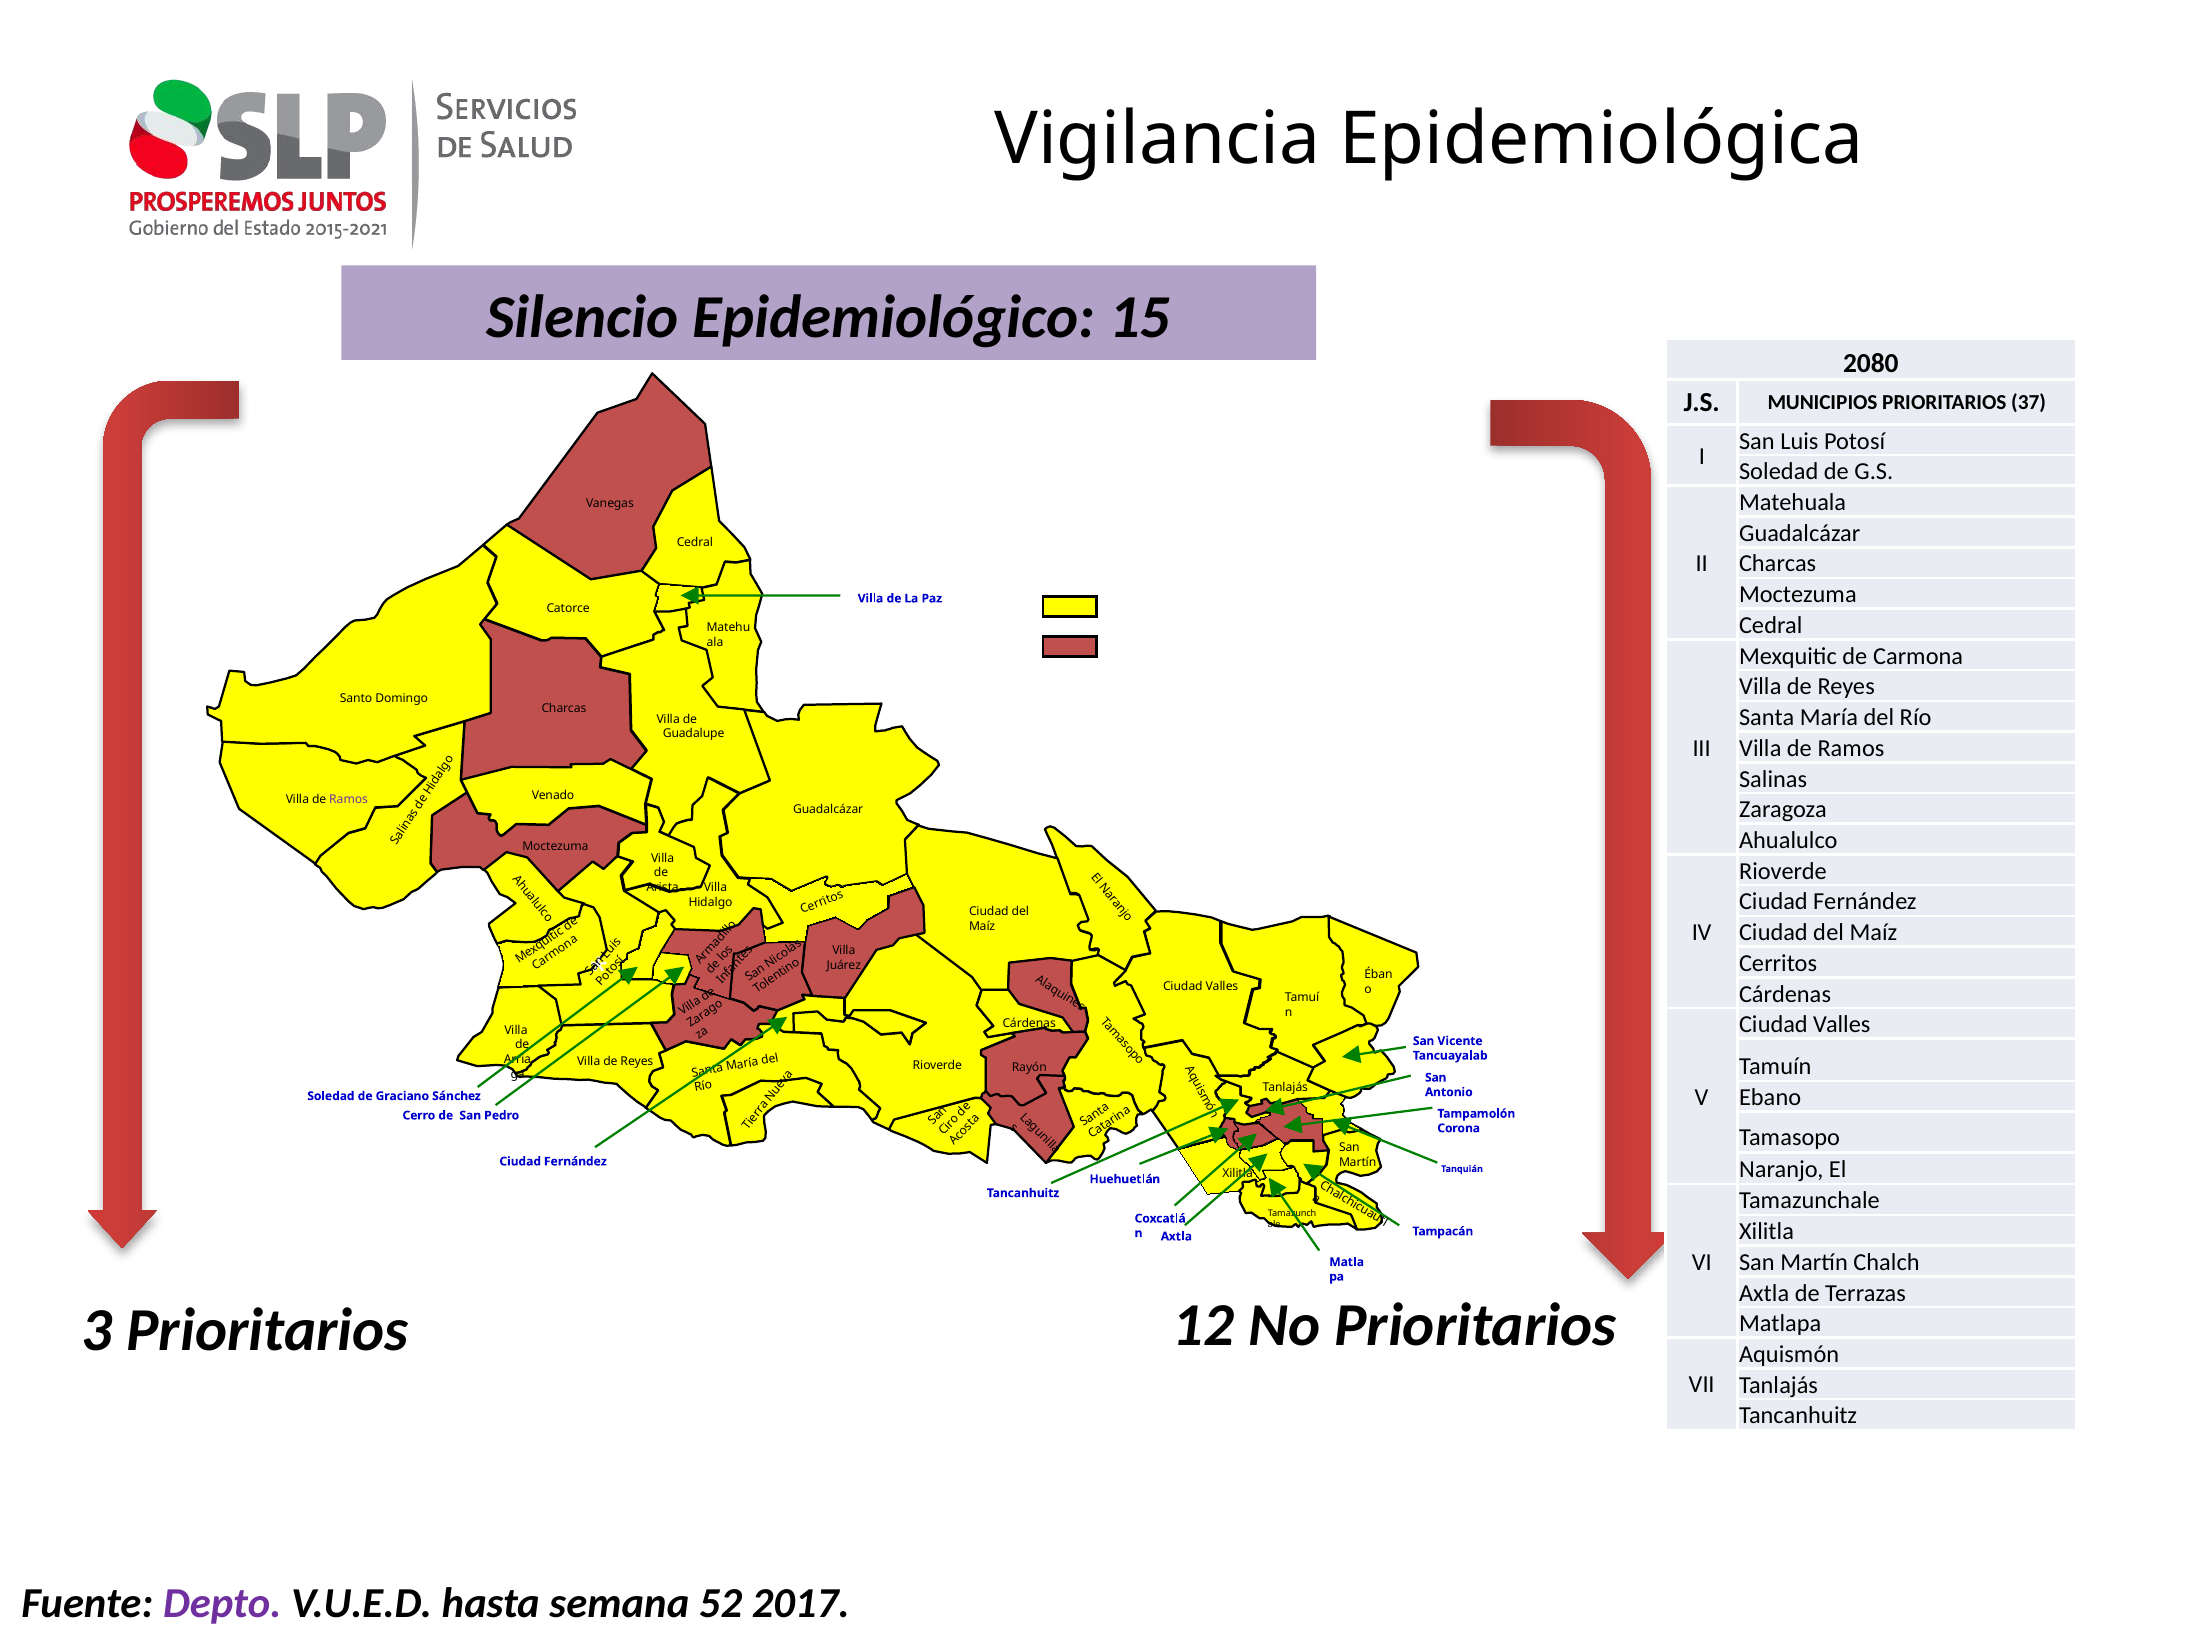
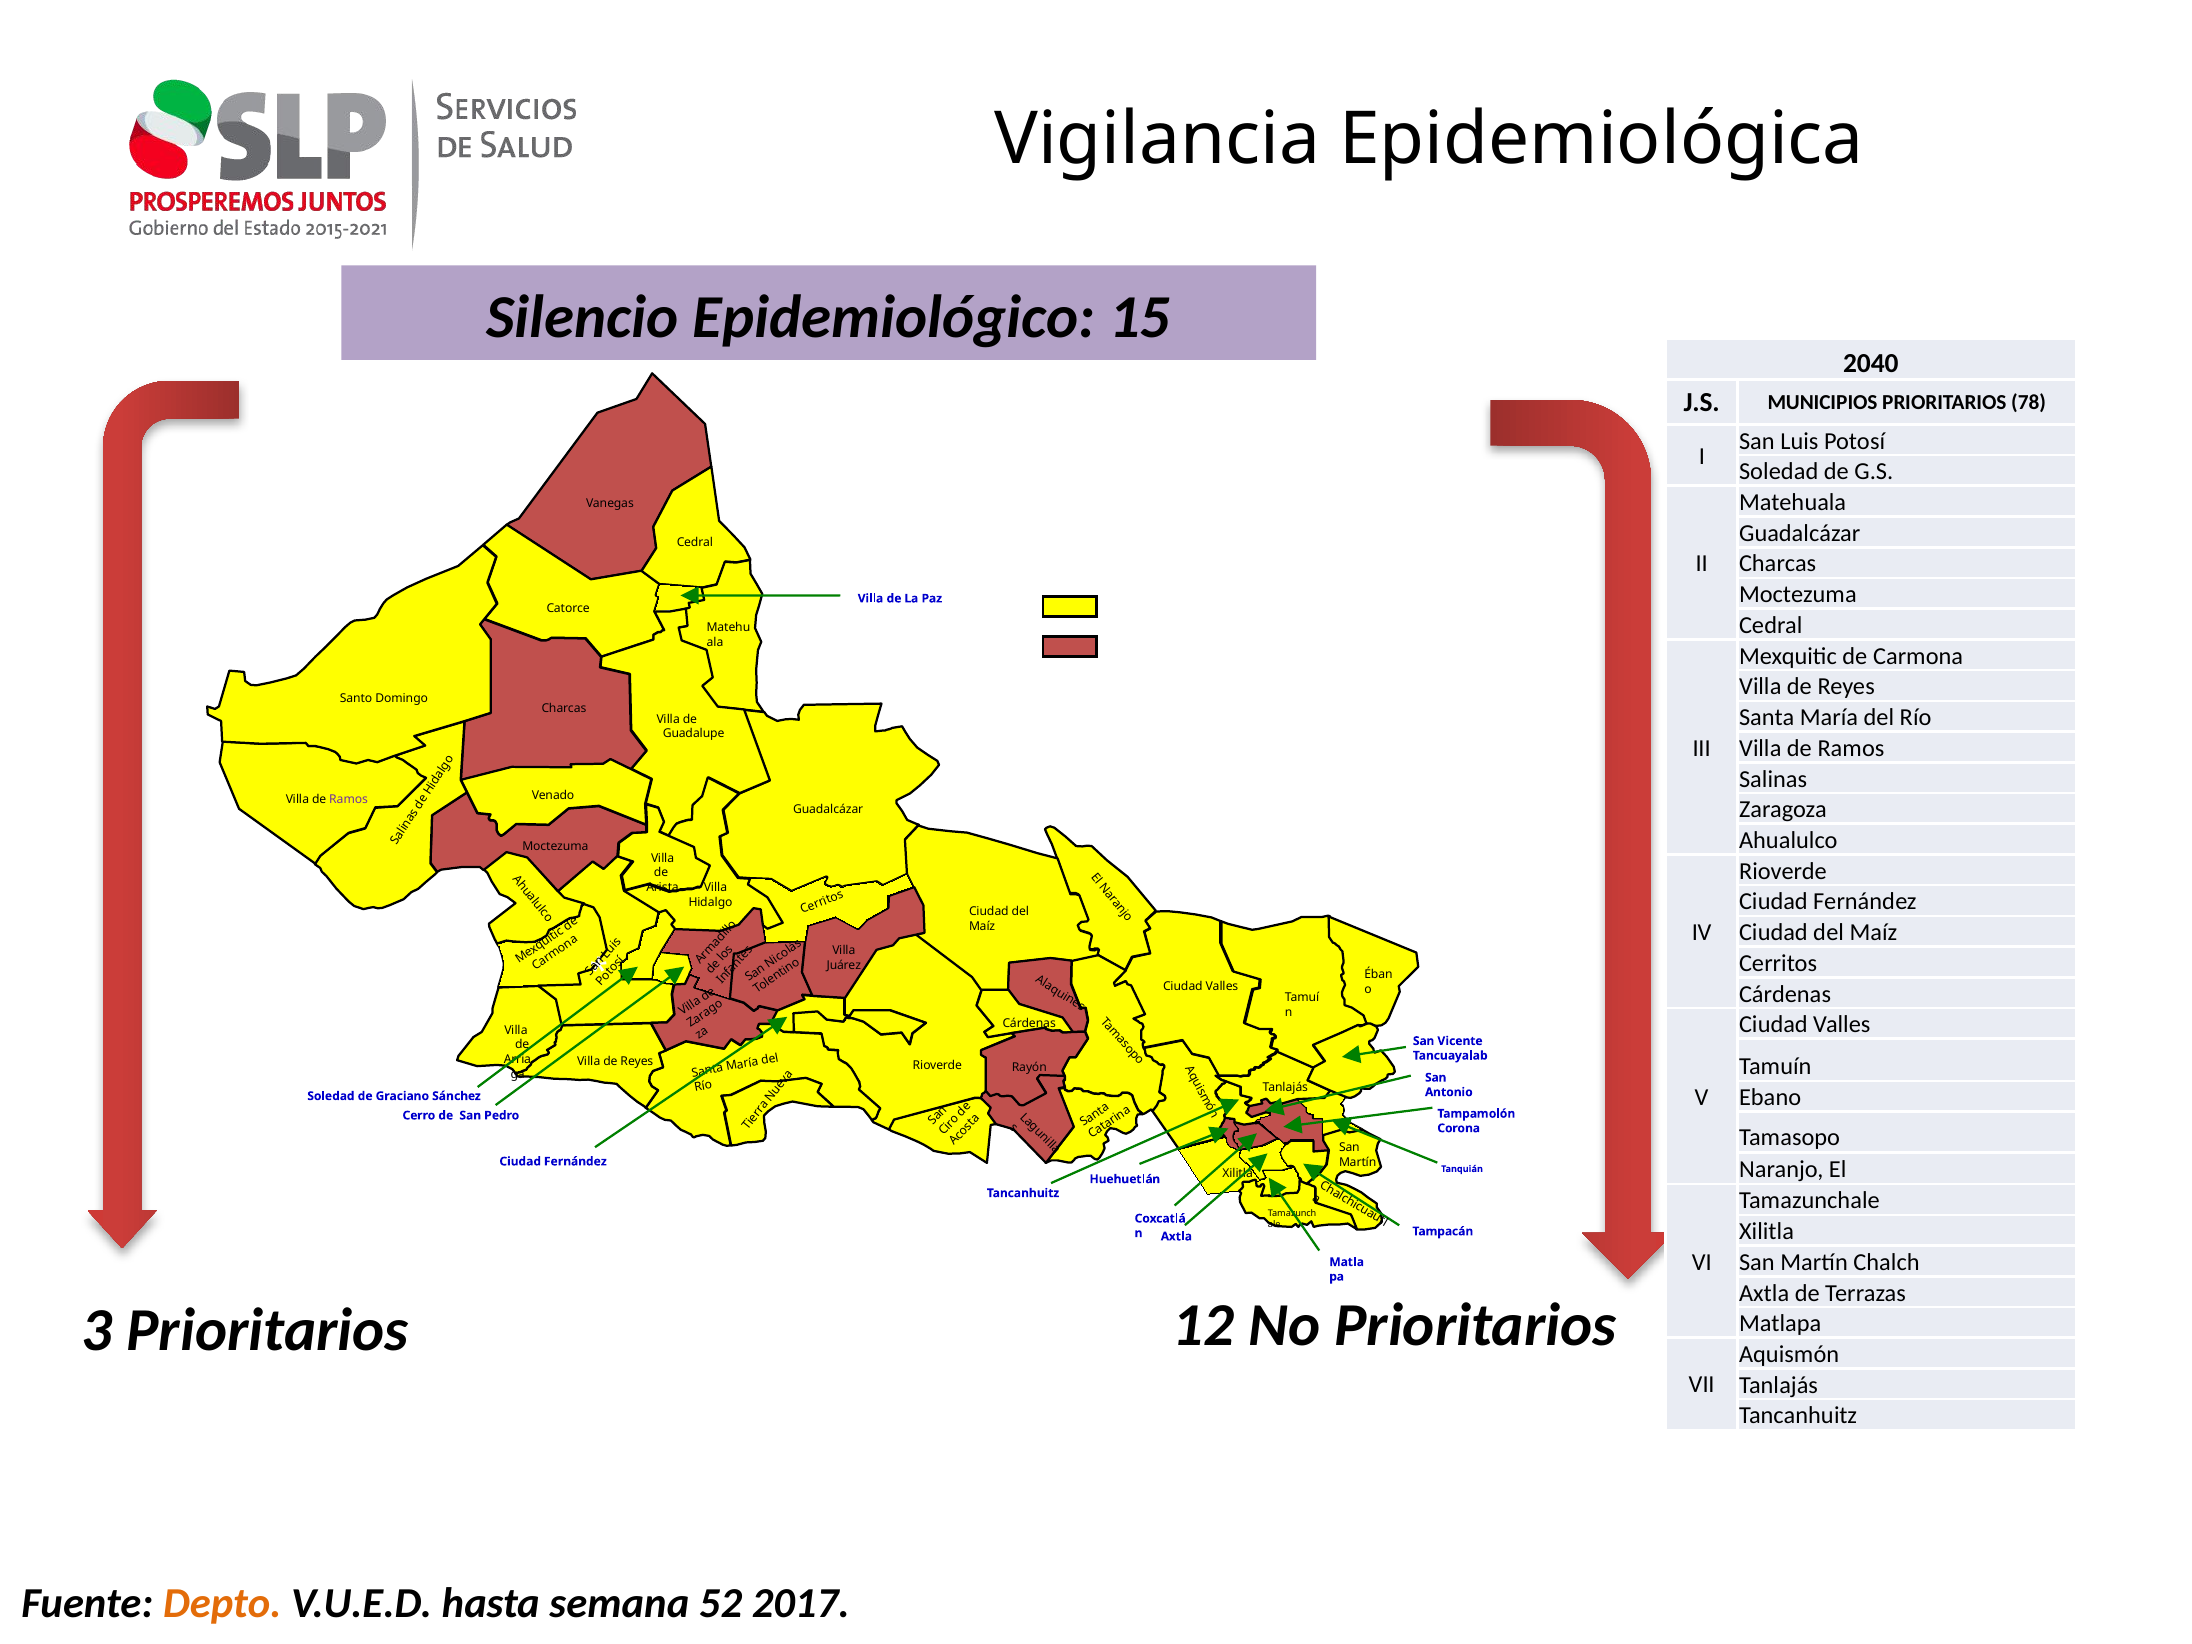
2080: 2080 -> 2040
37: 37 -> 78
Depto colour: purple -> orange
